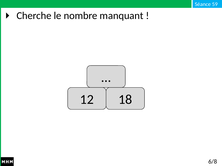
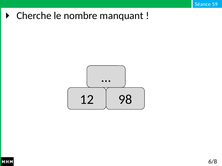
18: 18 -> 98
